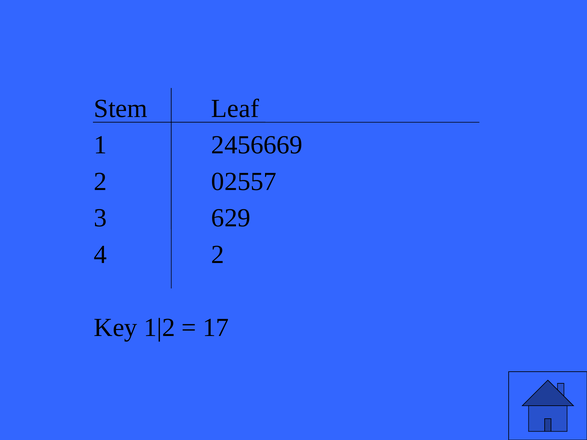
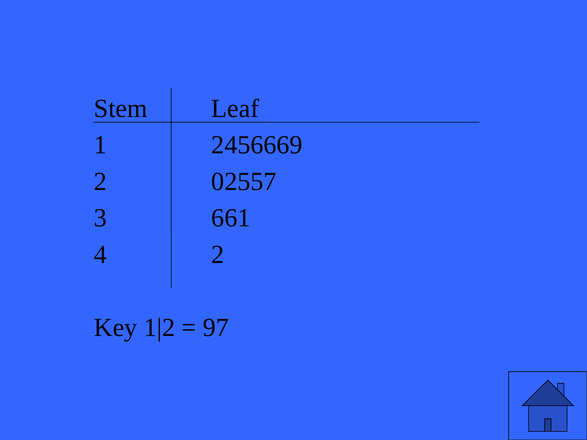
629: 629 -> 661
17: 17 -> 97
